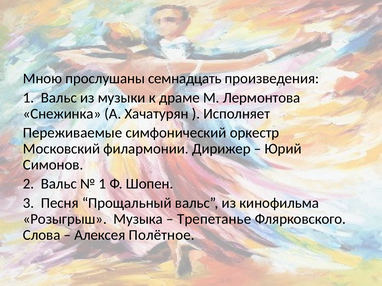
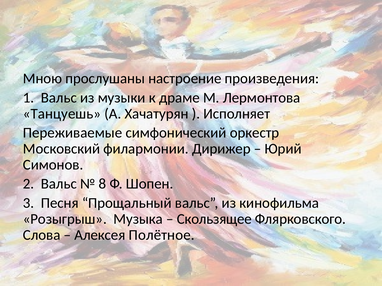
семнадцать: семнадцать -> настроение
Снежинка: Снежинка -> Танцуешь
1 at (102, 184): 1 -> 8
Трепетанье: Трепетанье -> Скользящее
